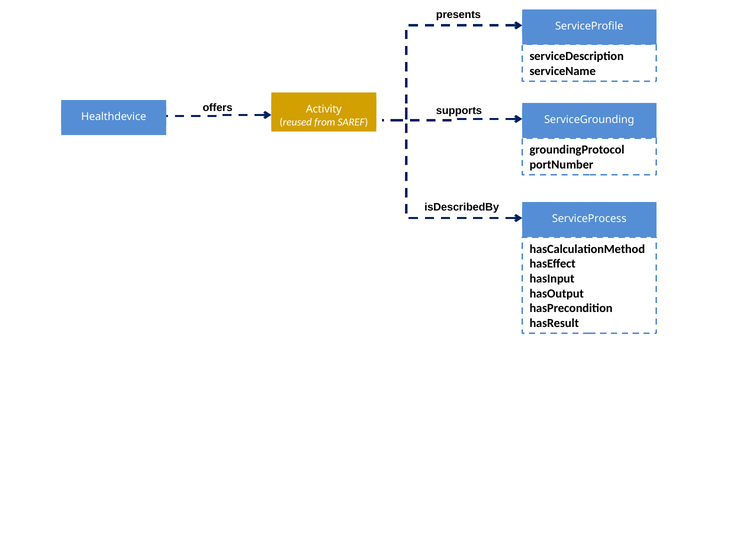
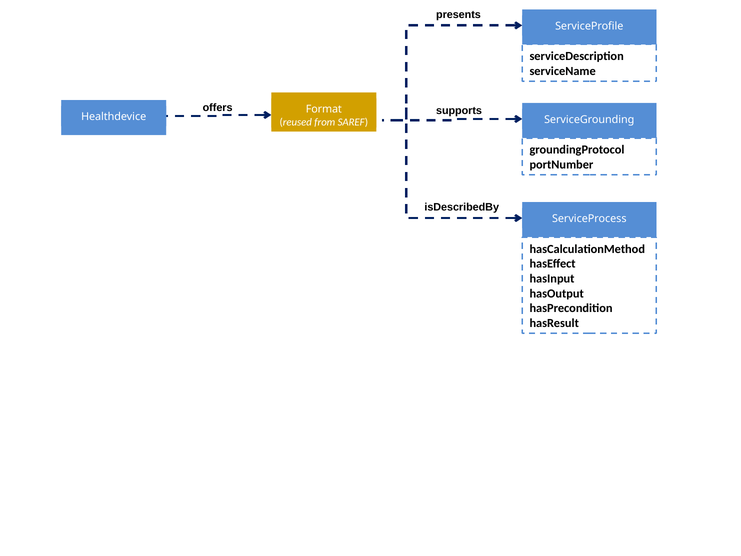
Activity: Activity -> Format
